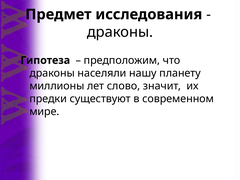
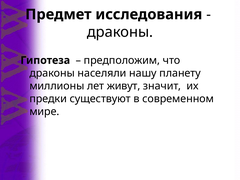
слово: слово -> живут
